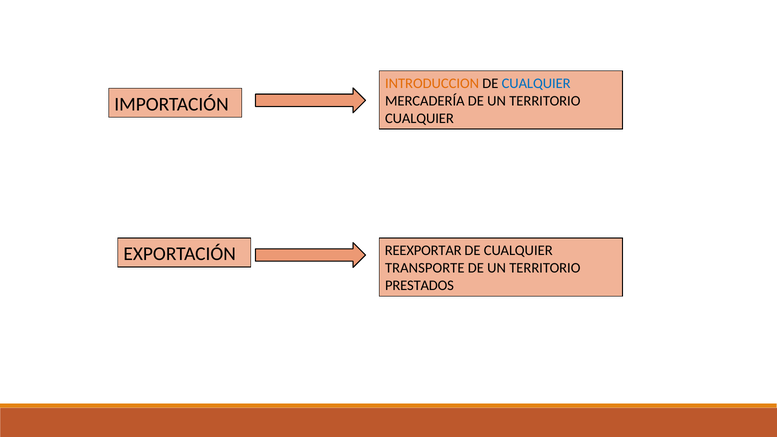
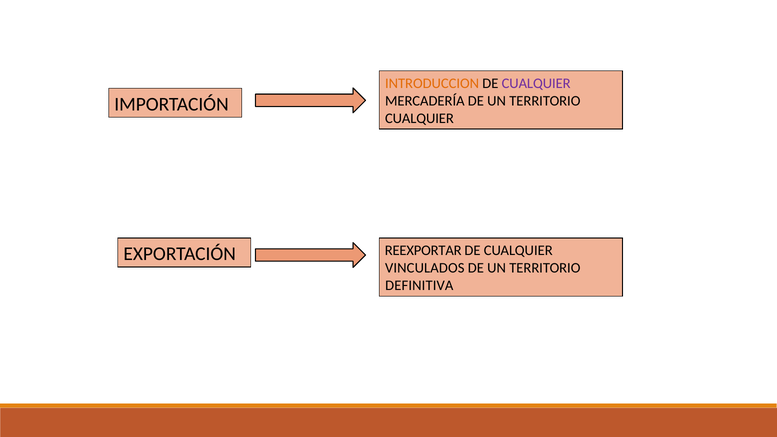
CUALQUIER at (536, 84) colour: blue -> purple
TRANSPORTE: TRANSPORTE -> VINCULADOS
PRESTADOS: PRESTADOS -> DEFINITIVA
